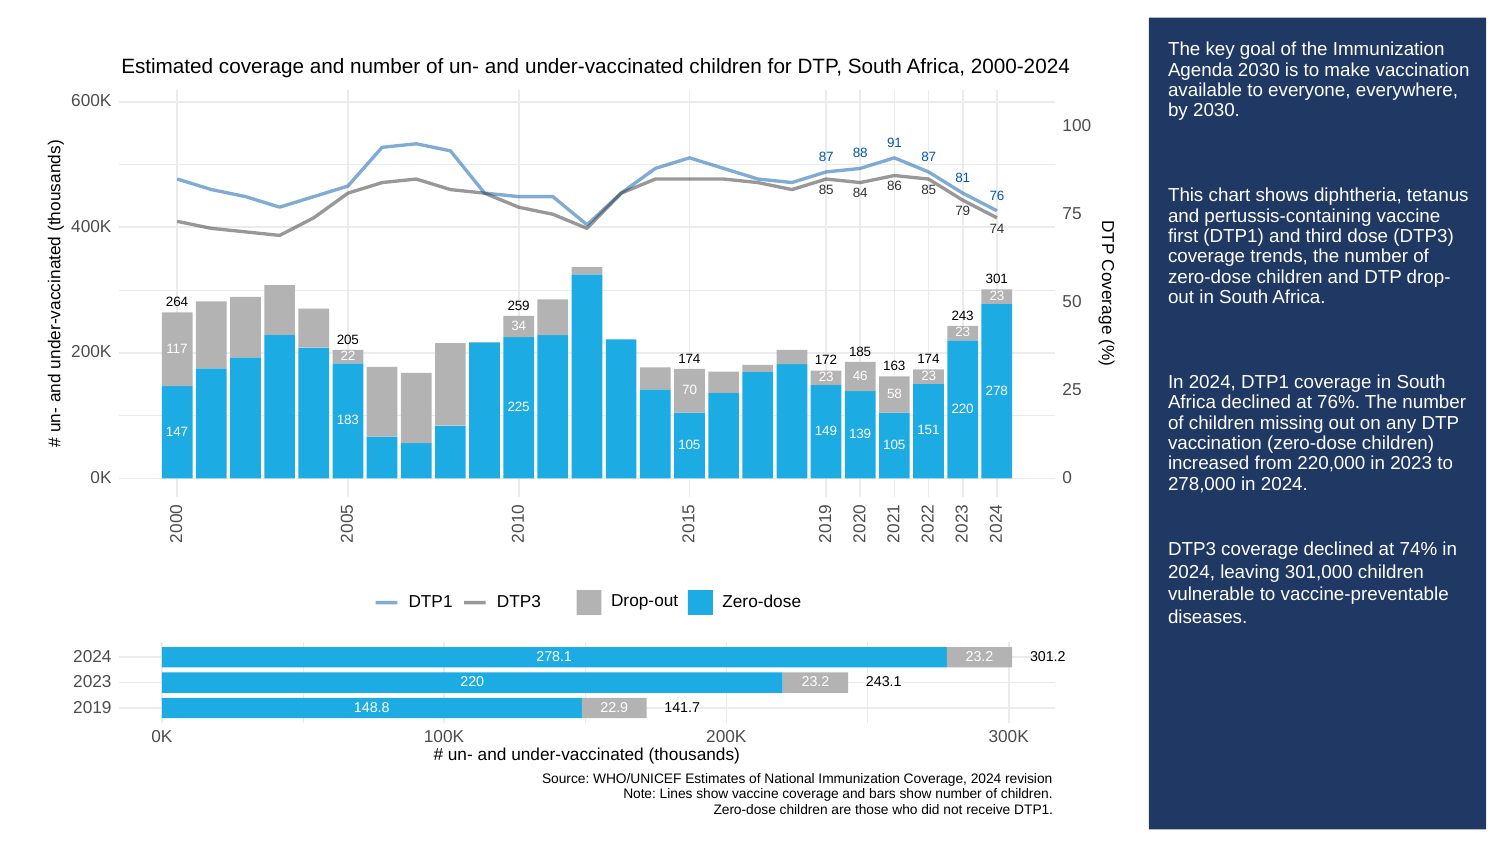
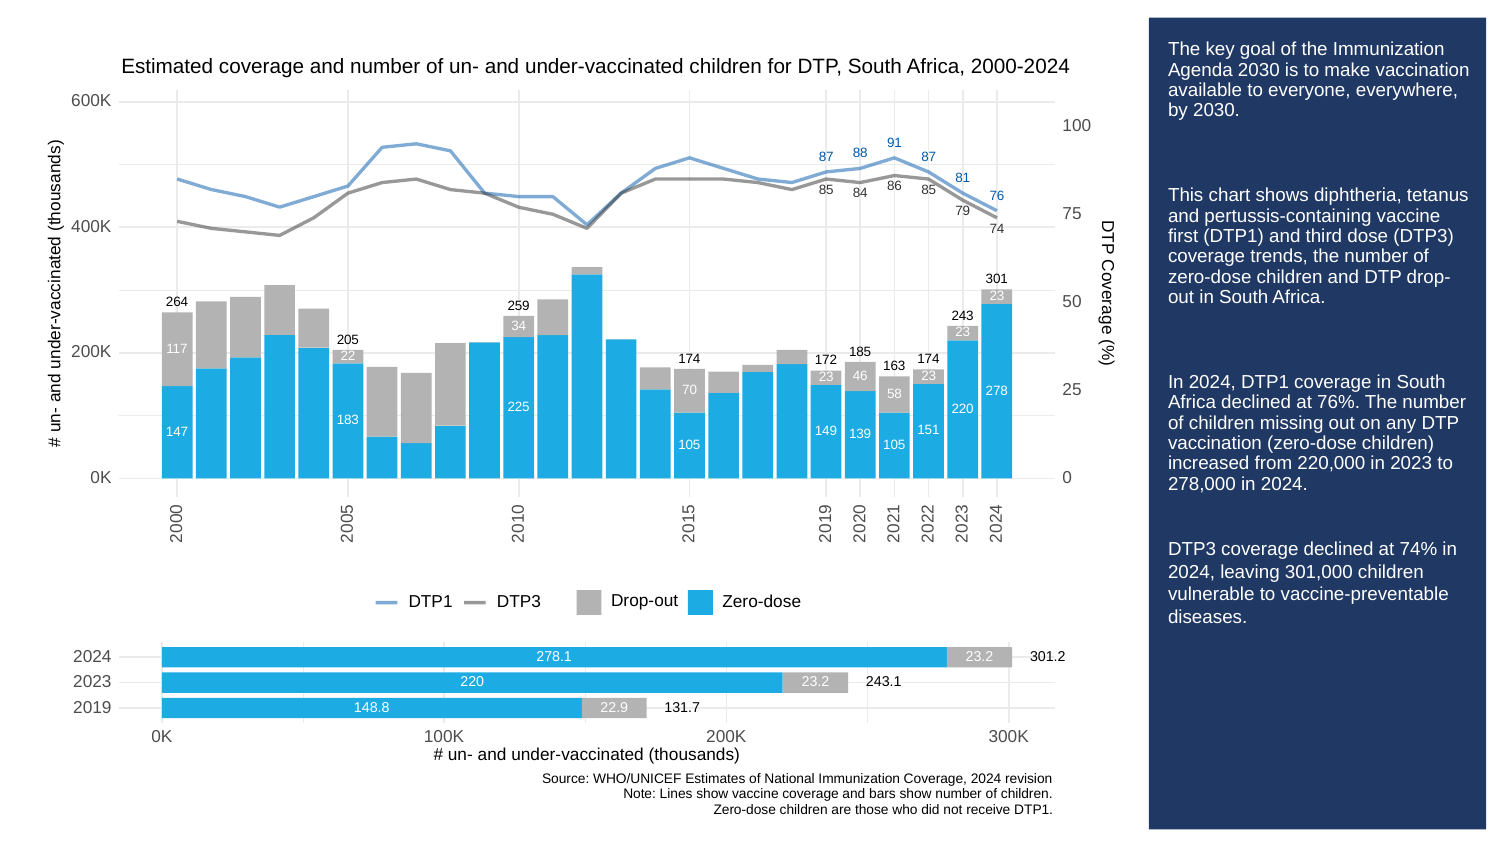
141.7: 141.7 -> 131.7
